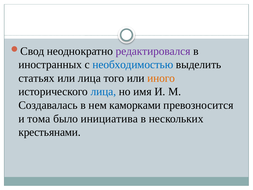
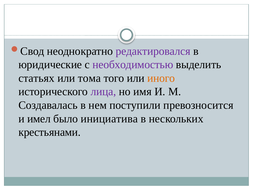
иностранных: иностранных -> юридические
необходимостью colour: blue -> purple
или лица: лица -> тома
лица at (103, 92) colour: blue -> purple
каморками: каморками -> поступили
тома: тома -> имел
